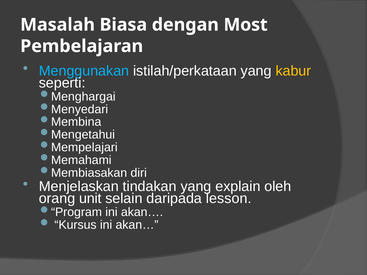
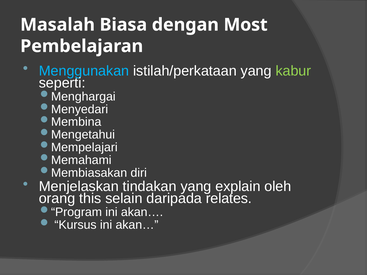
kabur colour: yellow -> light green
unit: unit -> this
lesson: lesson -> relates
